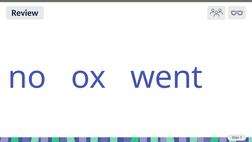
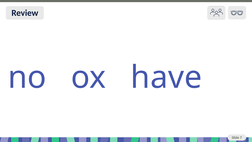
went: went -> have
